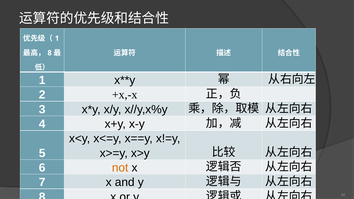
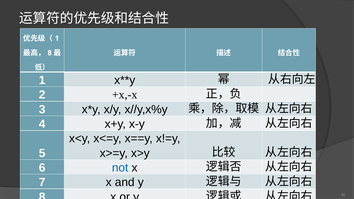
not colour: orange -> blue
